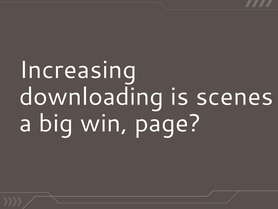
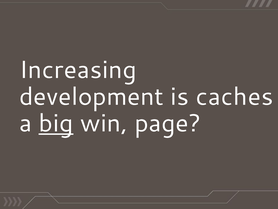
downloading: downloading -> development
scenes: scenes -> caches
big underline: none -> present
